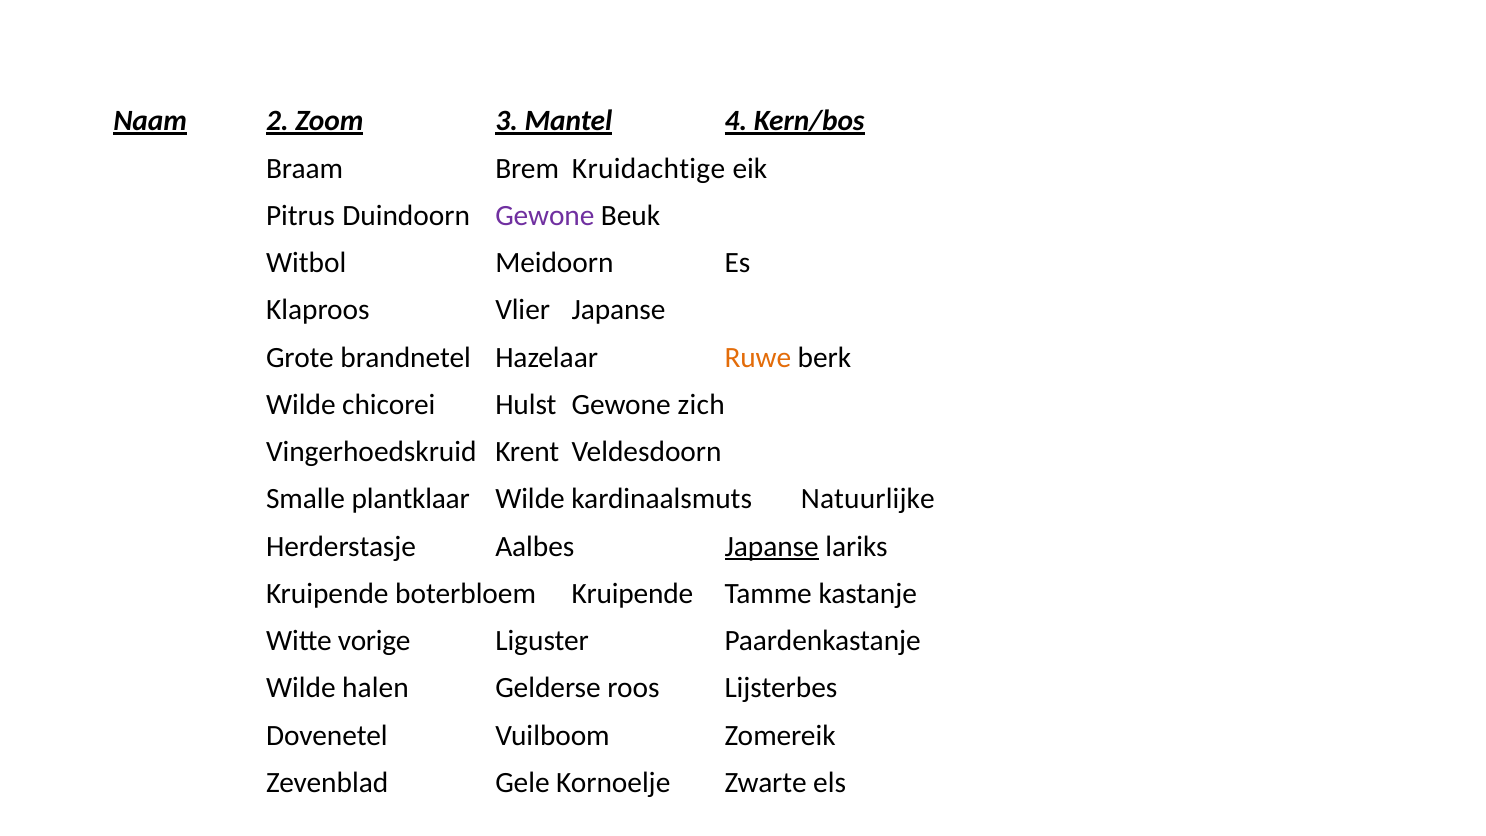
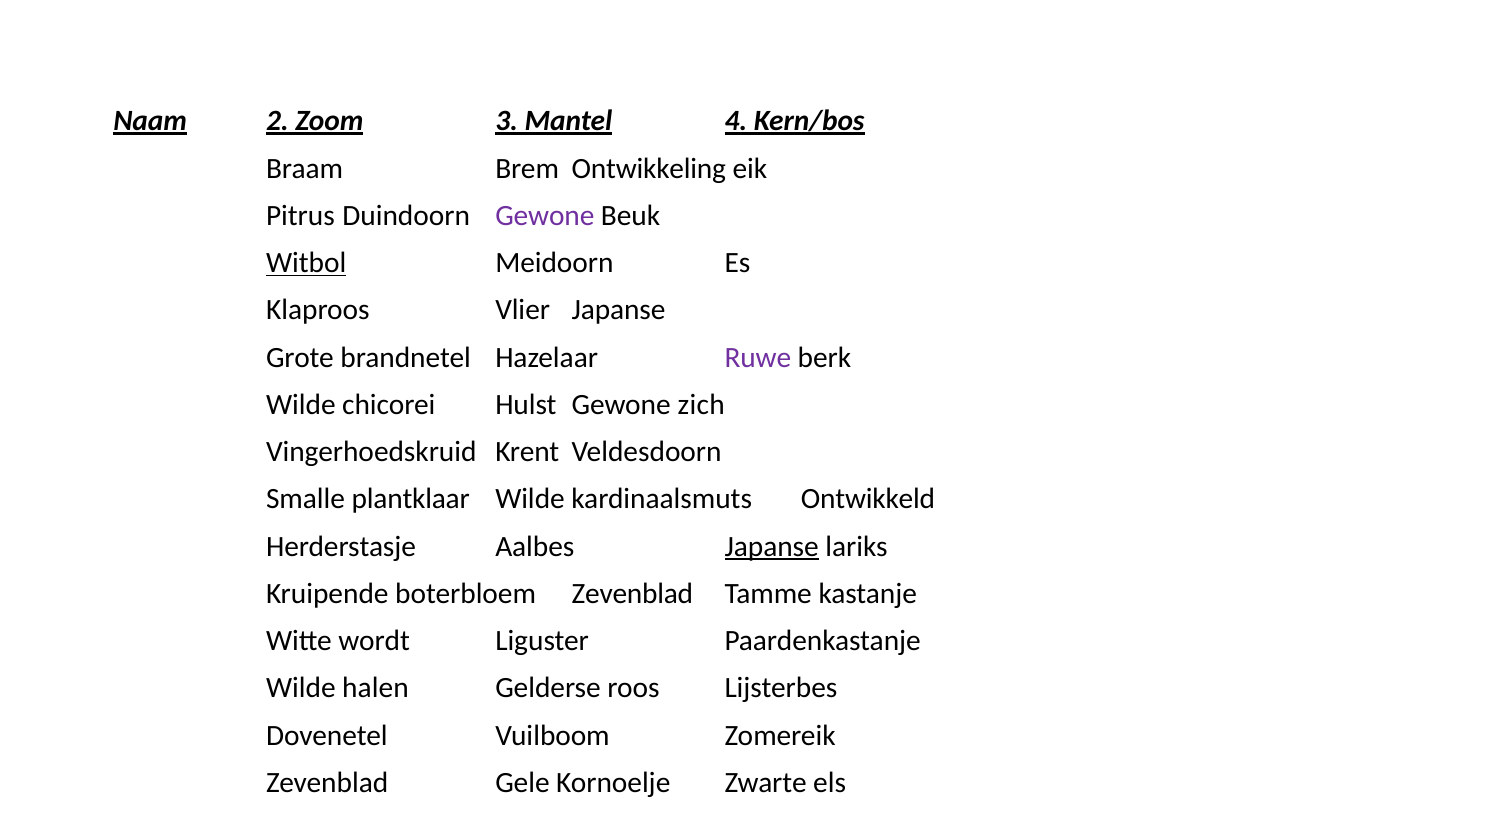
Kruidachtige: Kruidachtige -> Ontwikkeling
Witbol underline: none -> present
Ruwe colour: orange -> purple
Natuurlijke: Natuurlijke -> Ontwikkeld
boterbloem Kruipende: Kruipende -> Zevenblad
vorige: vorige -> wordt
